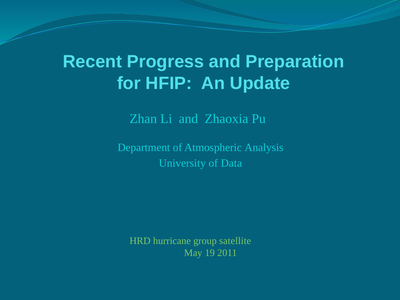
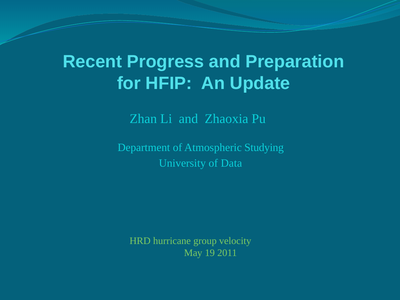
Analysis: Analysis -> Studying
satellite: satellite -> velocity
